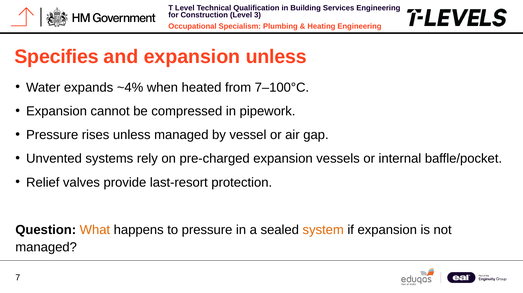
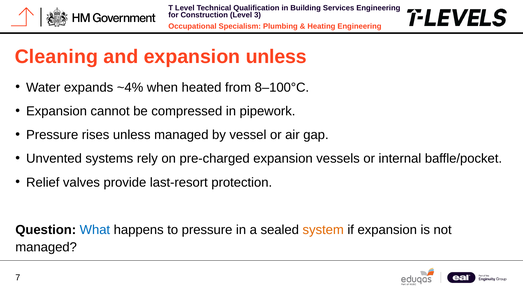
Specifies: Specifies -> Cleaning
7–100°C: 7–100°C -> 8–100°C
What colour: orange -> blue
